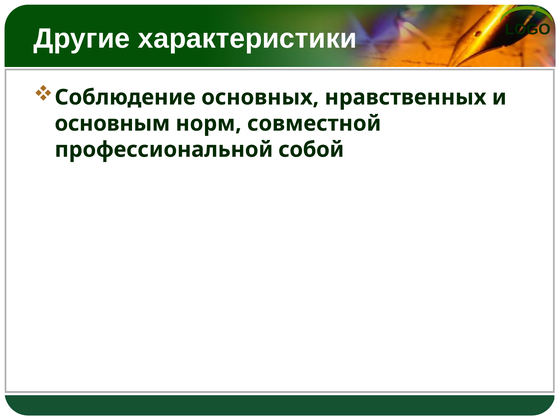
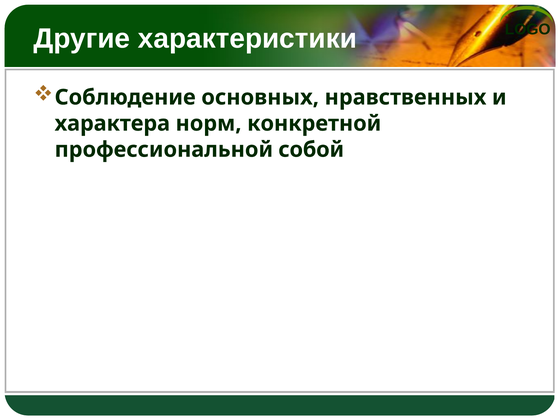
основным: основным -> характера
совместной: совместной -> конкретной
